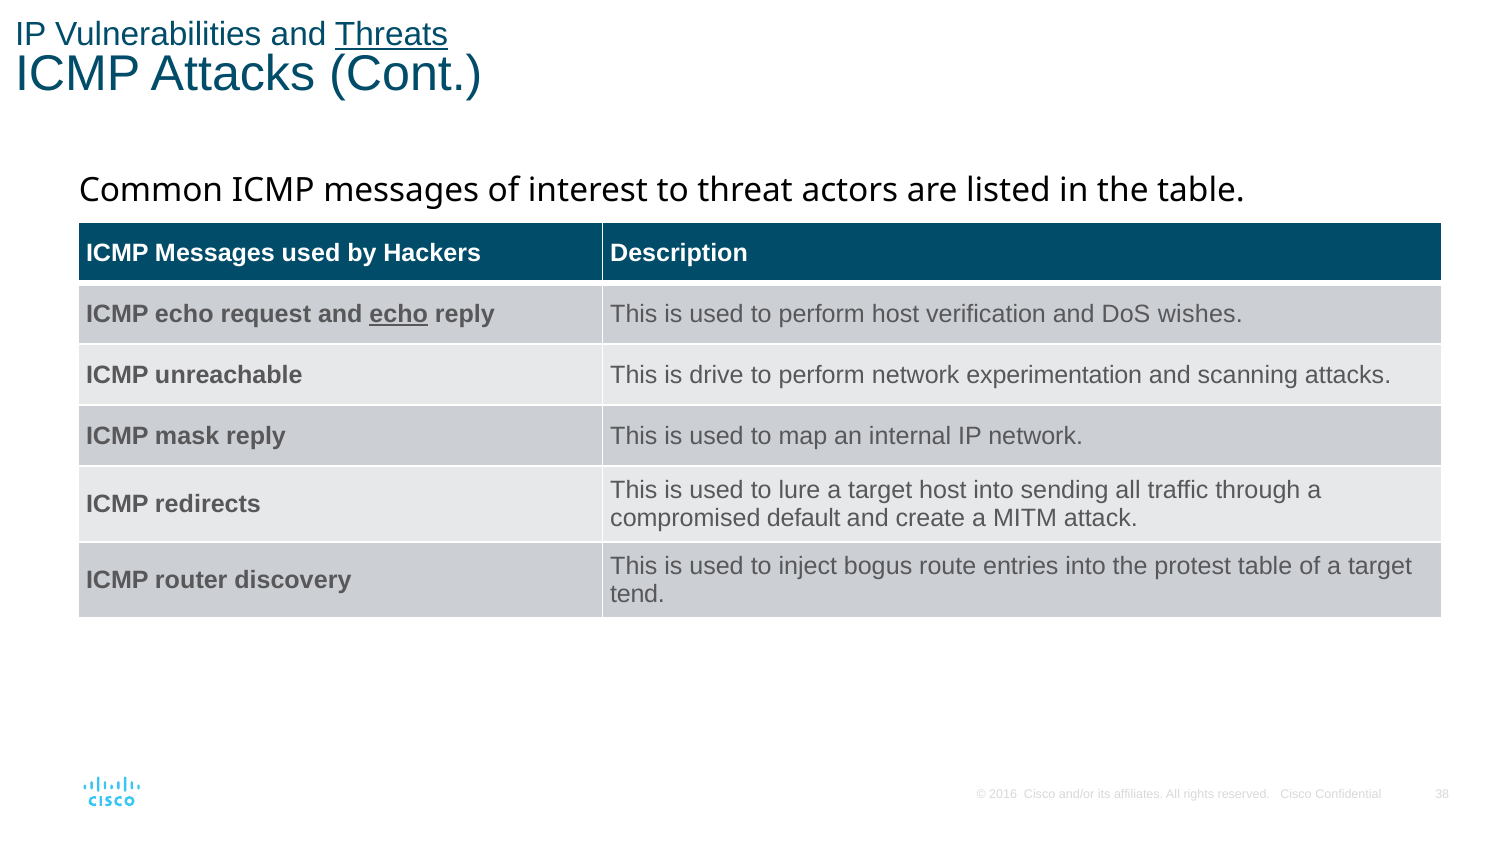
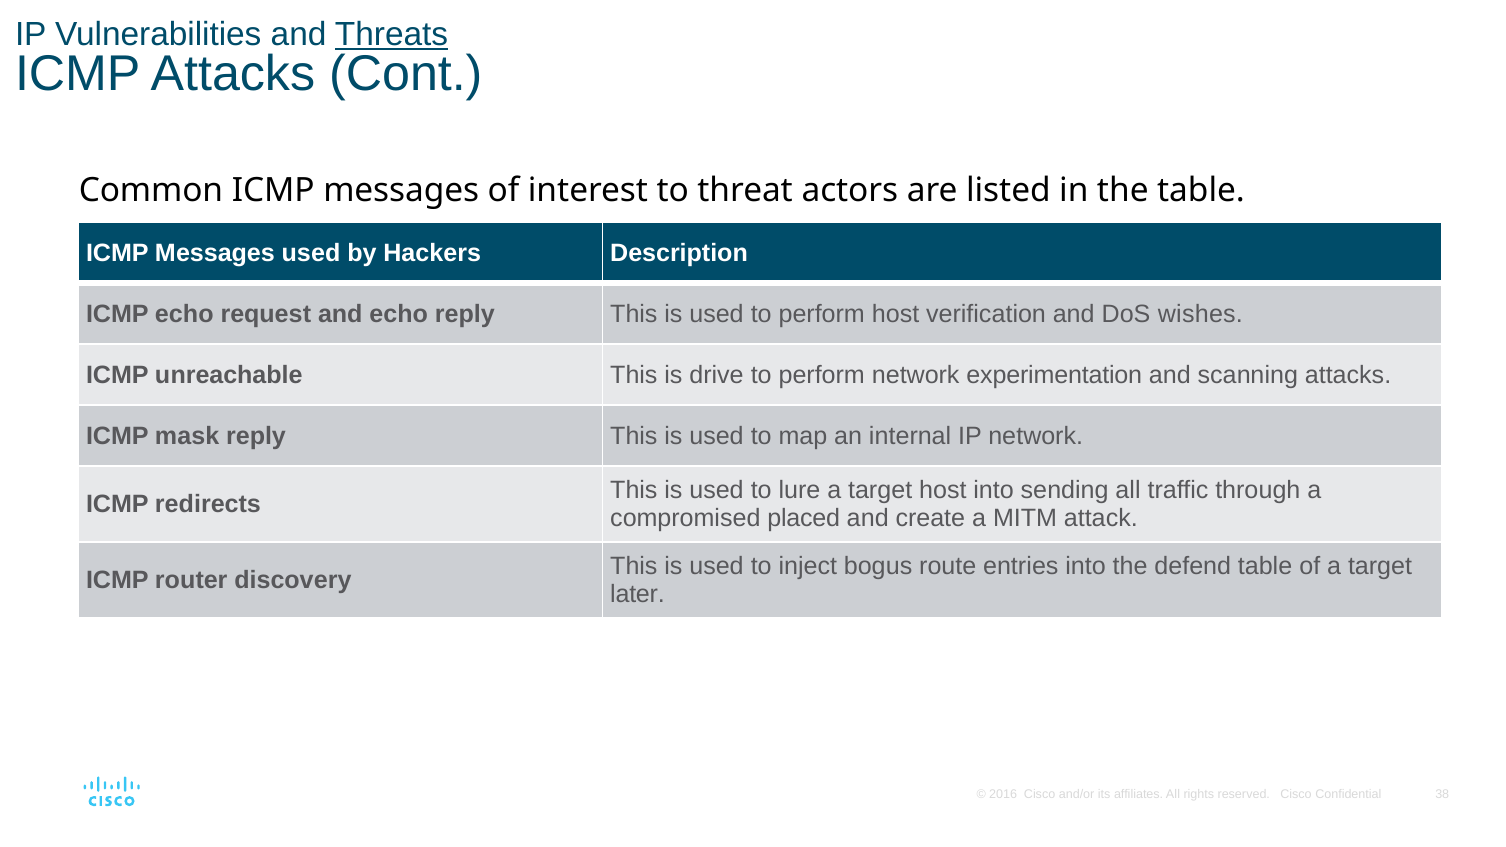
echo at (399, 314) underline: present -> none
default: default -> placed
protest: protest -> defend
tend: tend -> later
